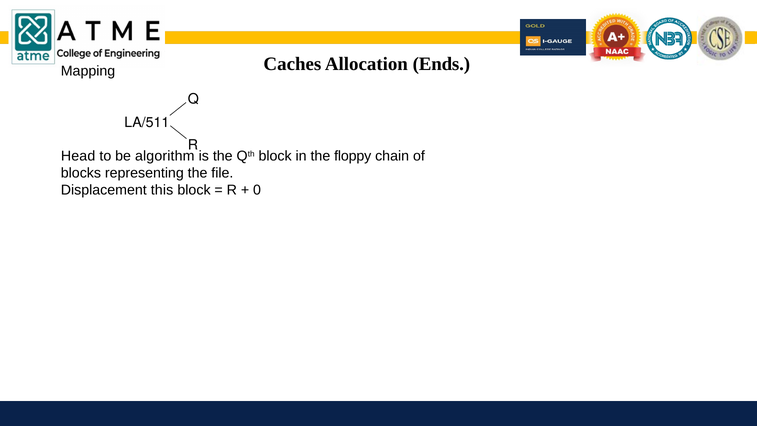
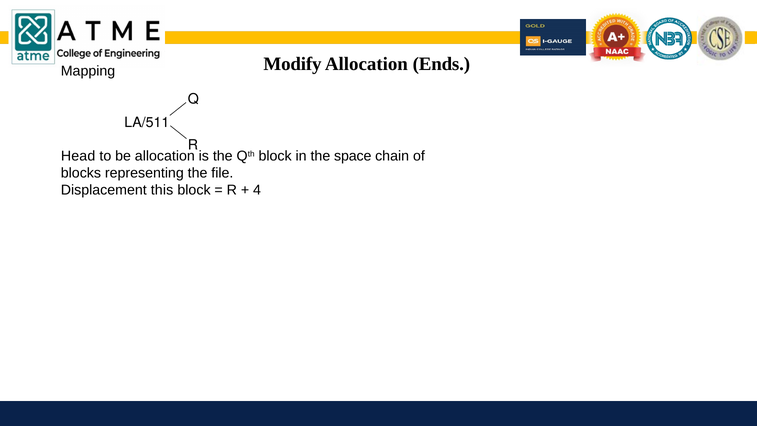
Caches: Caches -> Modify
be algorithm: algorithm -> allocation
floppy: floppy -> space
0: 0 -> 4
